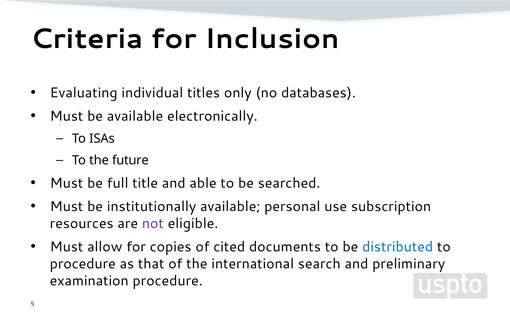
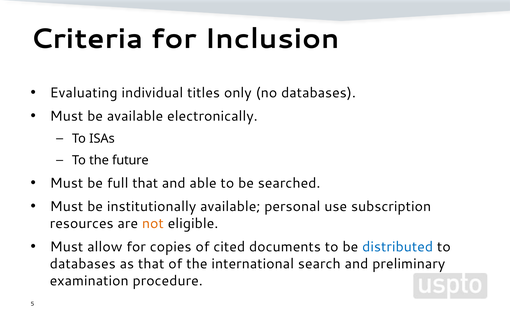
full title: title -> that
not colour: purple -> orange
procedure at (83, 264): procedure -> databases
